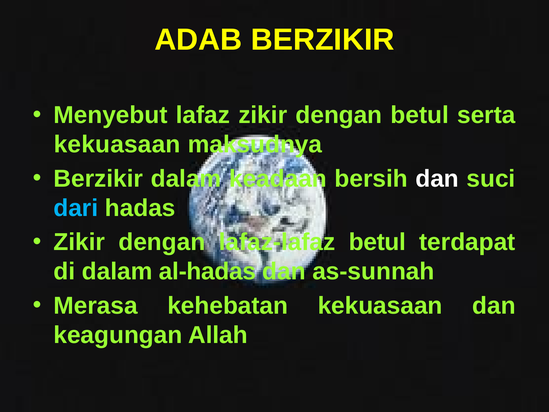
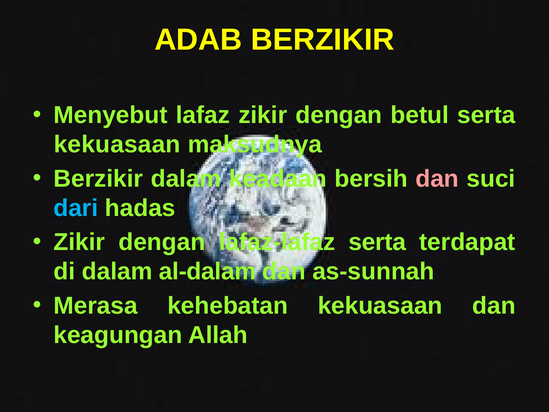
dan at (437, 179) colour: white -> pink
lafaz-lafaz betul: betul -> serta
al-hadas: al-hadas -> al-dalam
